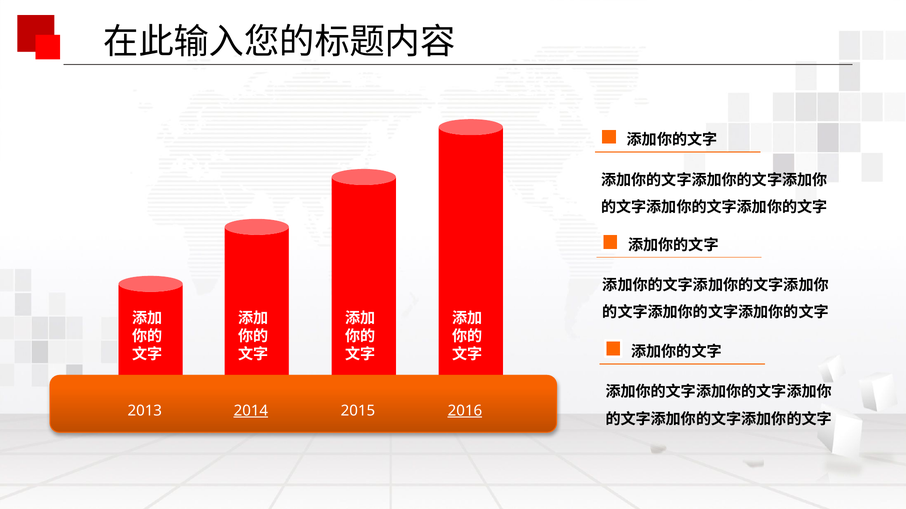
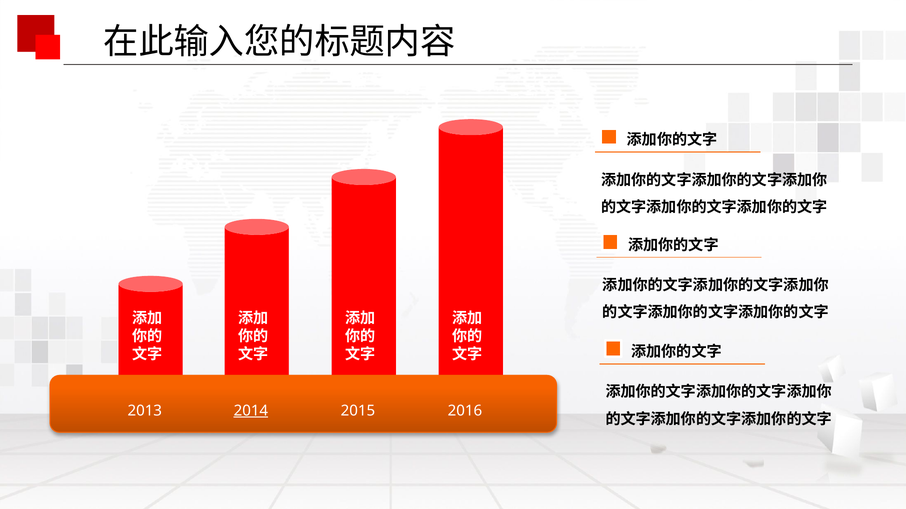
2016 underline: present -> none
